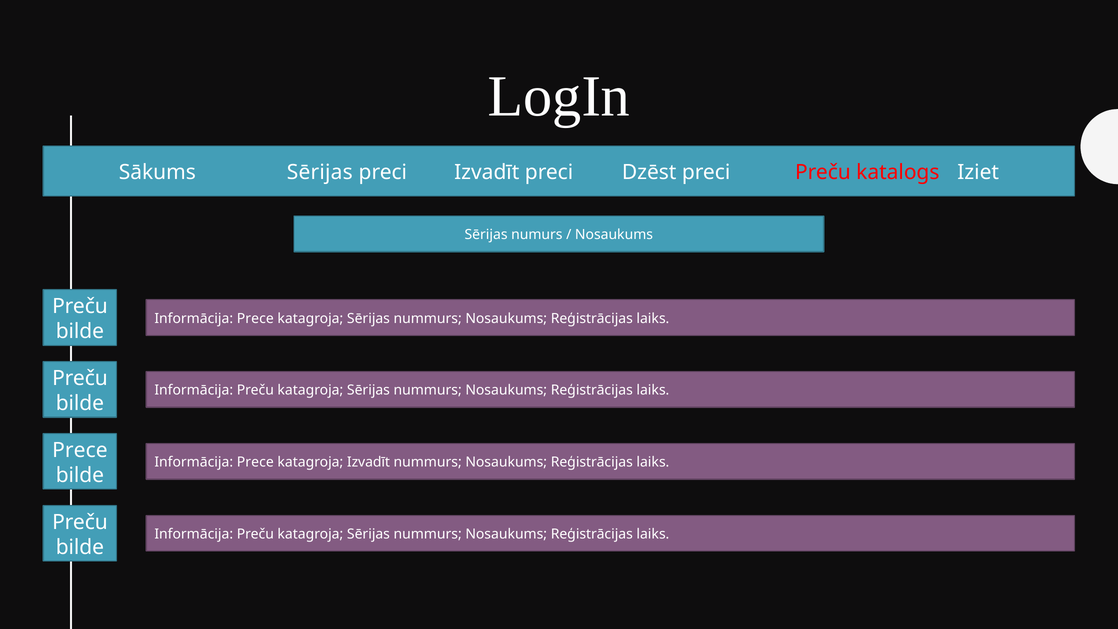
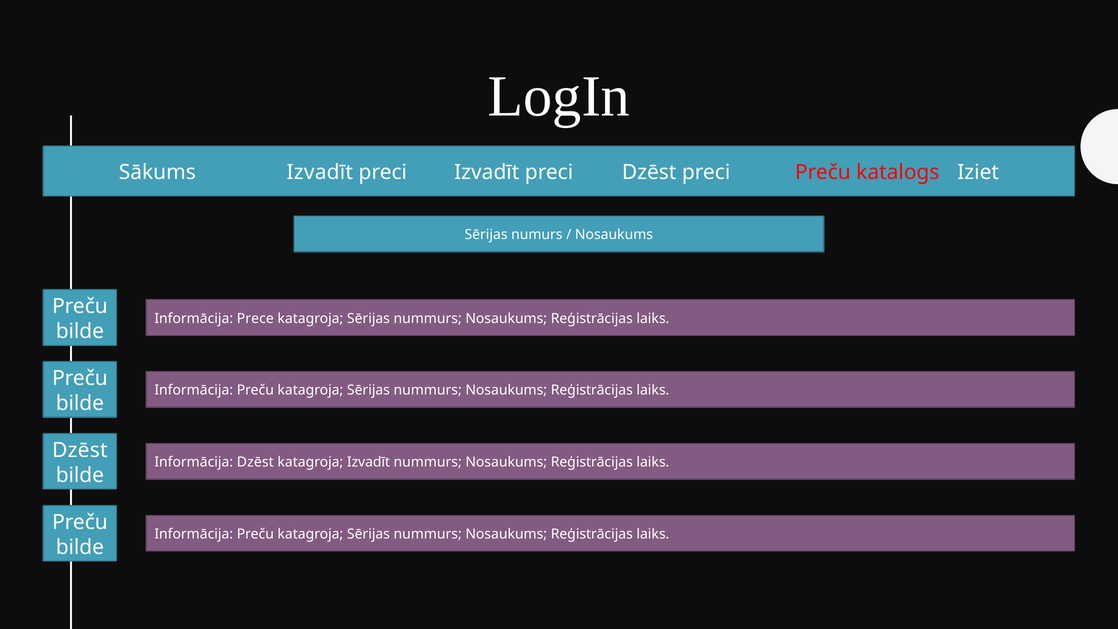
Sākums Sērijas: Sērijas -> Izvadīt
Prece at (80, 450): Prece -> Dzēst
Prece at (255, 462): Prece -> Dzēst
